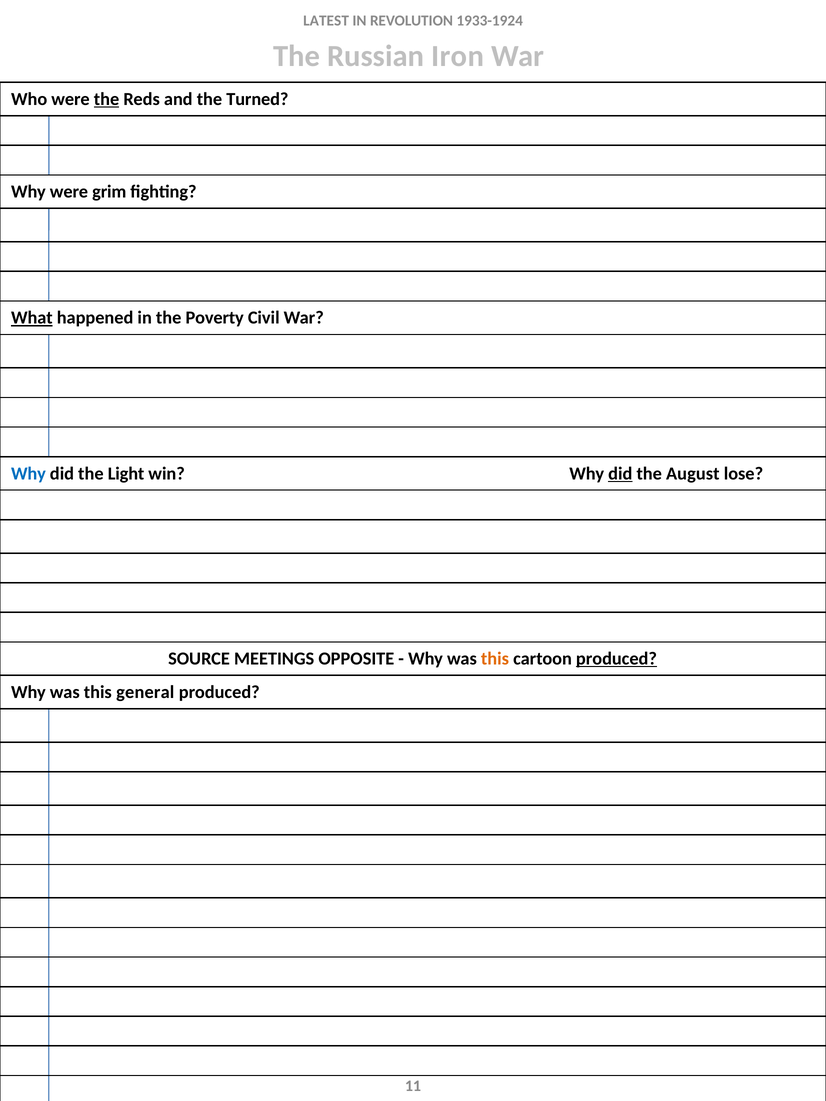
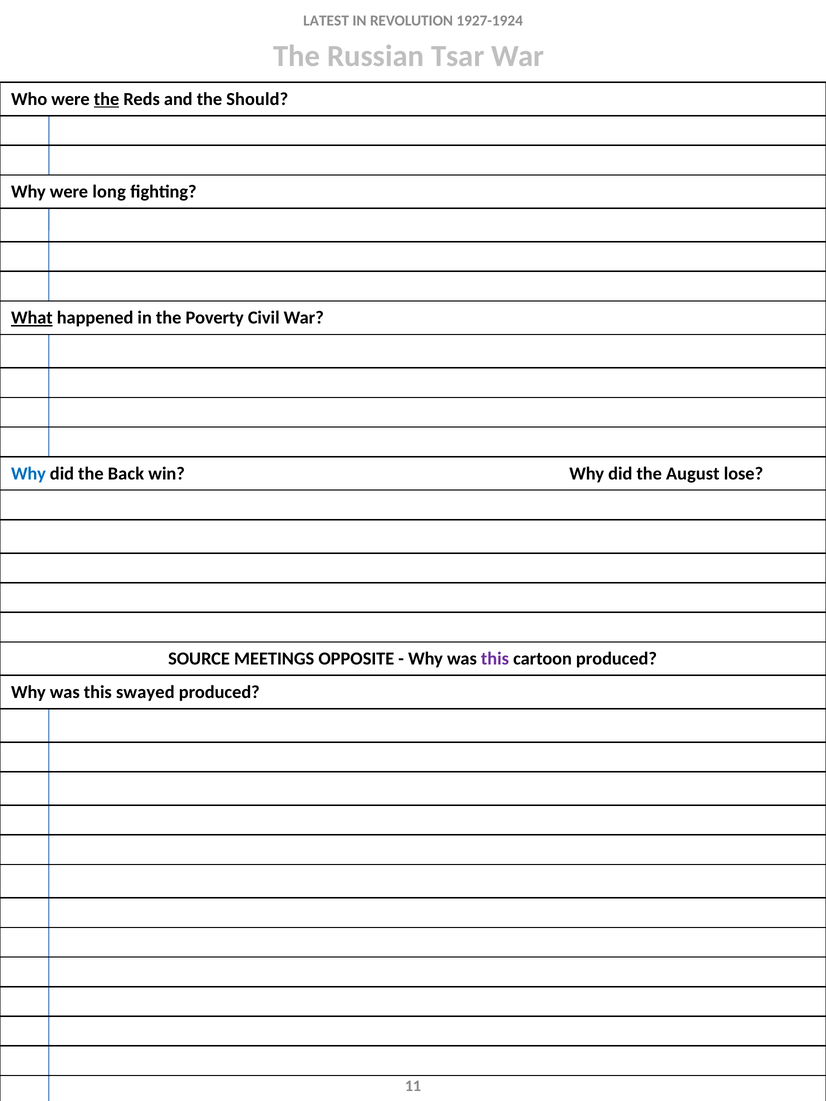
1933-1924: 1933-1924 -> 1927-1924
Iron: Iron -> Tsar
Turned: Turned -> Should
grim: grim -> long
Light: Light -> Back
did at (620, 474) underline: present -> none
this at (495, 659) colour: orange -> purple
produced at (616, 659) underline: present -> none
general: general -> swayed
